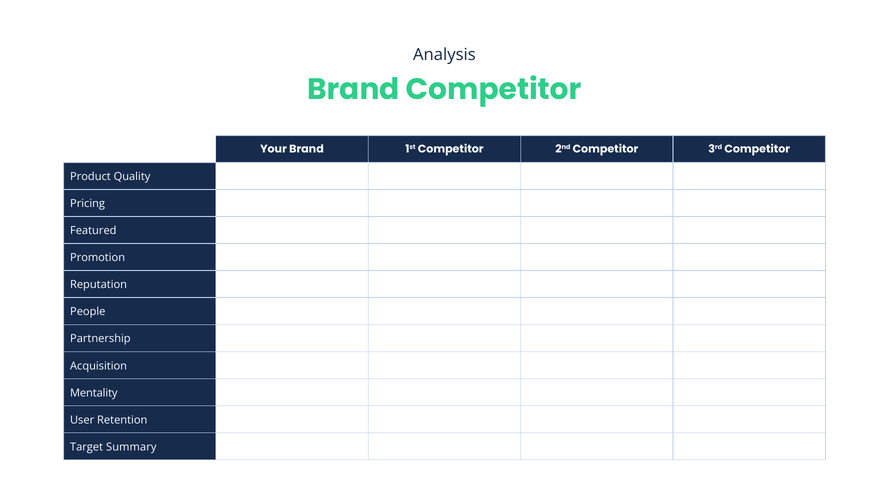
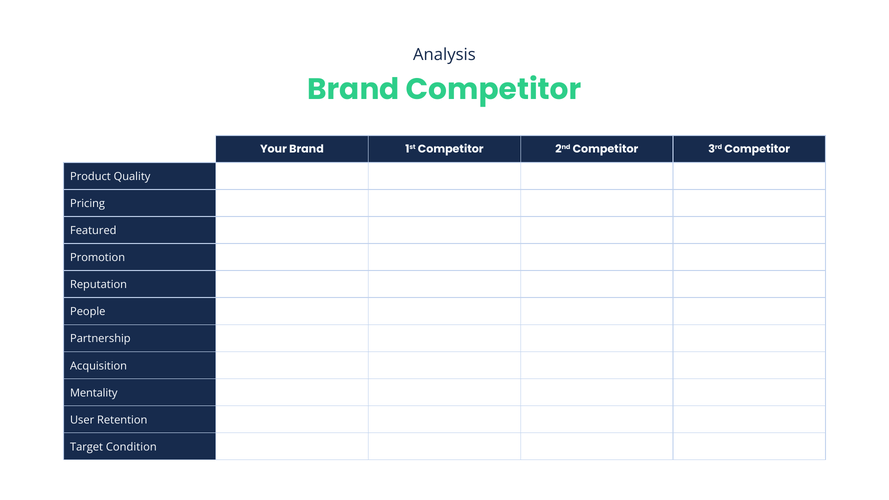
Summary: Summary -> Condition
